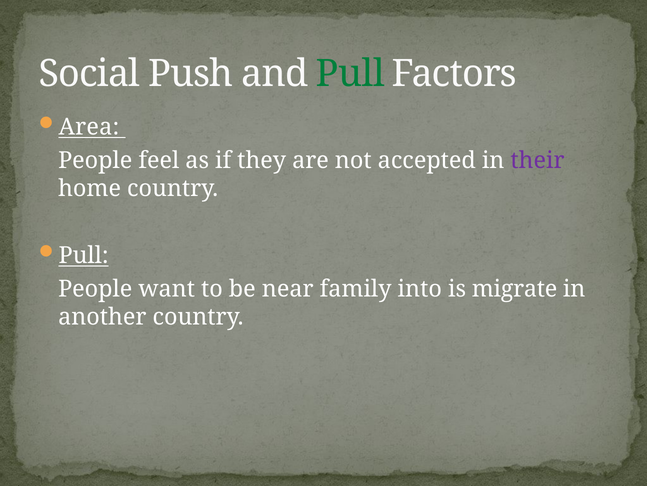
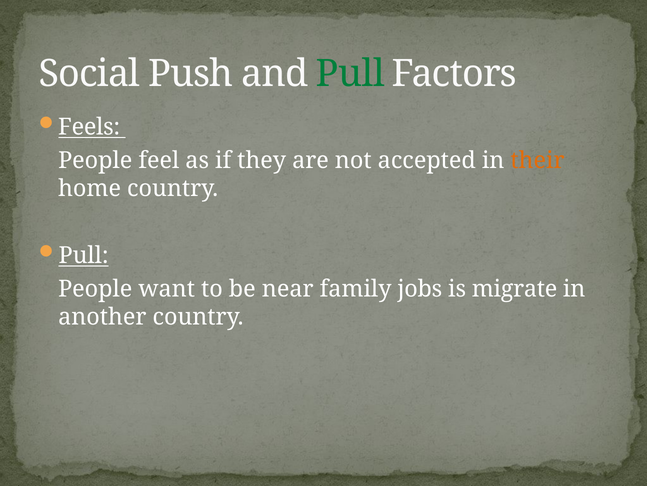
Area: Area -> Feels
their colour: purple -> orange
into: into -> jobs
